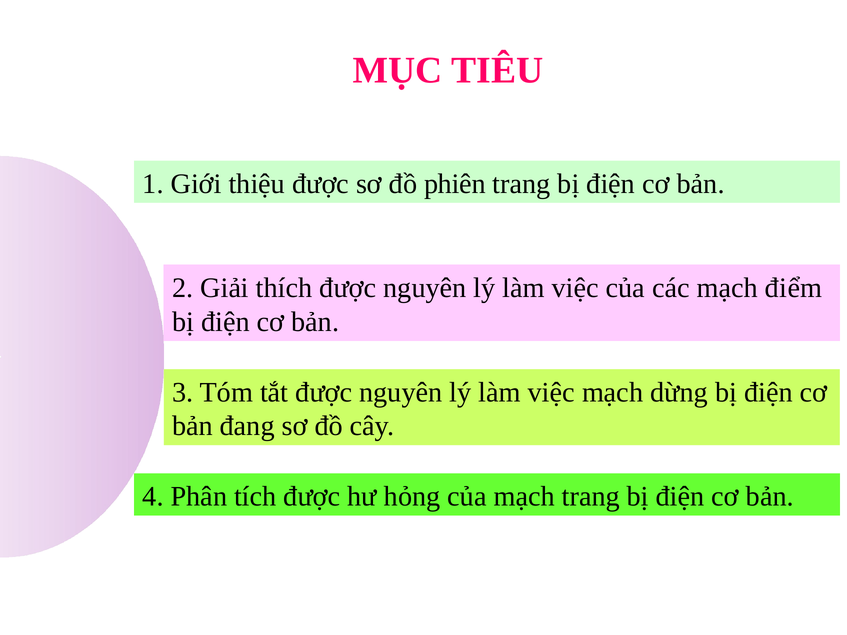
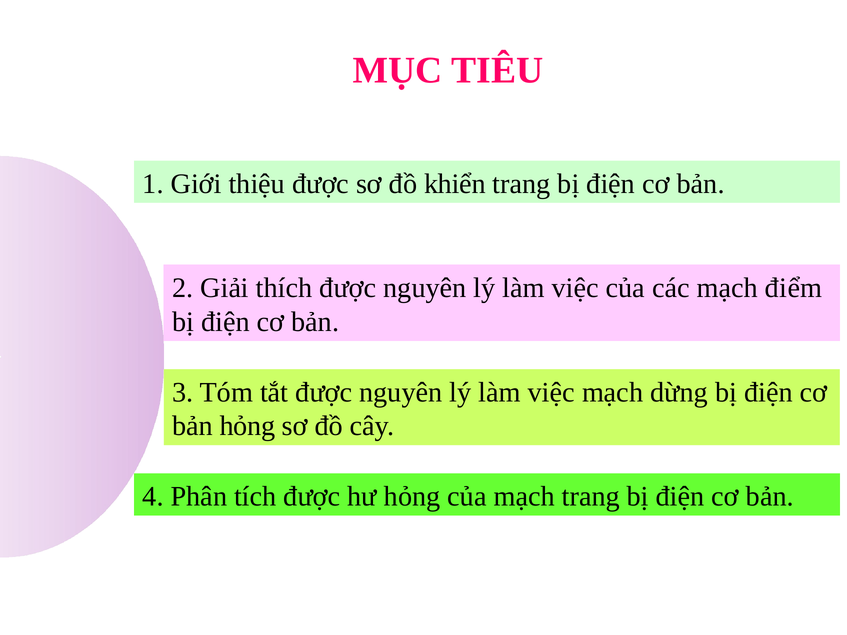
phiên: phiên -> khiển
bản đang: đang -> hỏng
